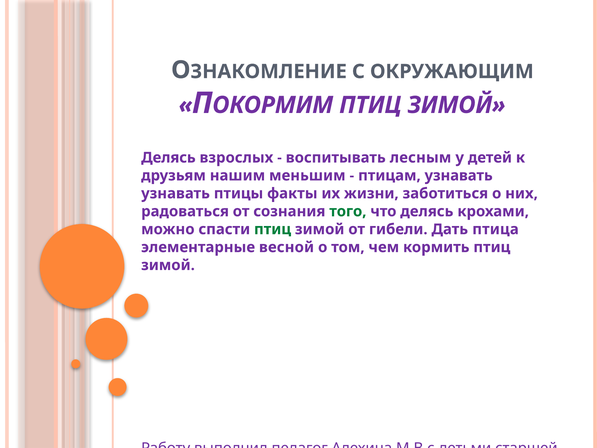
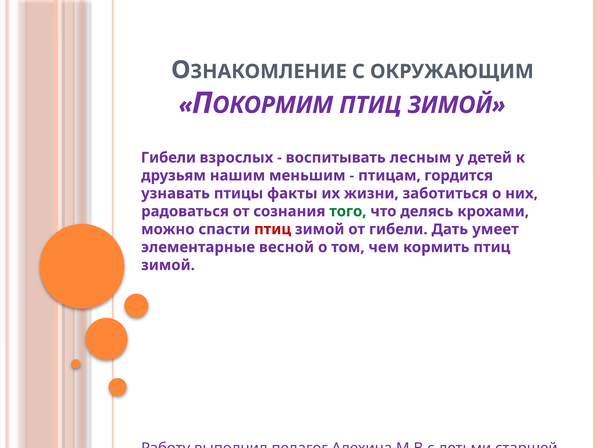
Делясь at (168, 158): Делясь -> Гибели
птицам узнавать: узнавать -> гордится
птиц at (273, 229) colour: green -> red
птица: птица -> умеет
